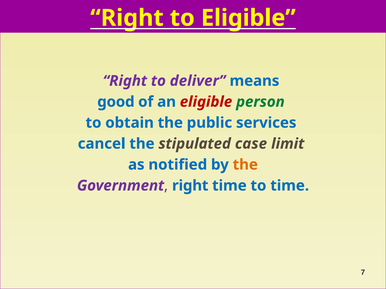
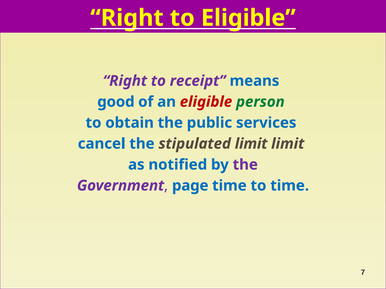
deliver: deliver -> receipt
stipulated case: case -> limit
the at (245, 165) colour: orange -> purple
right at (190, 186): right -> page
